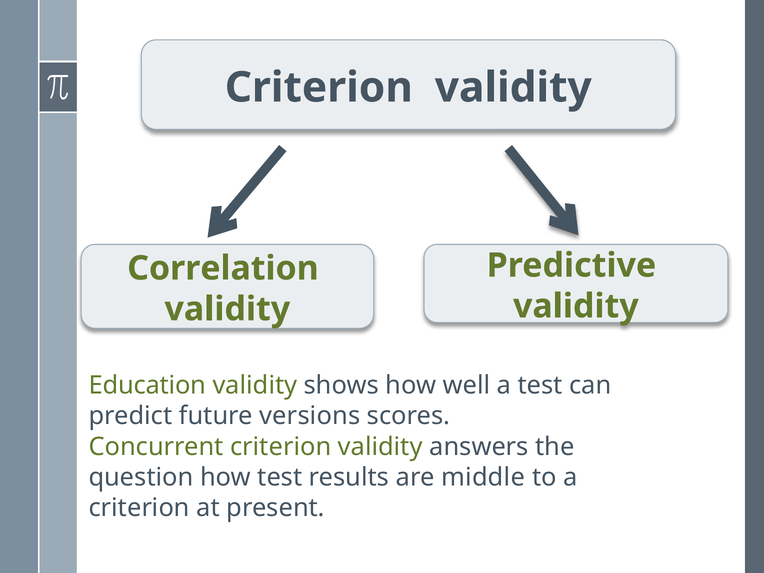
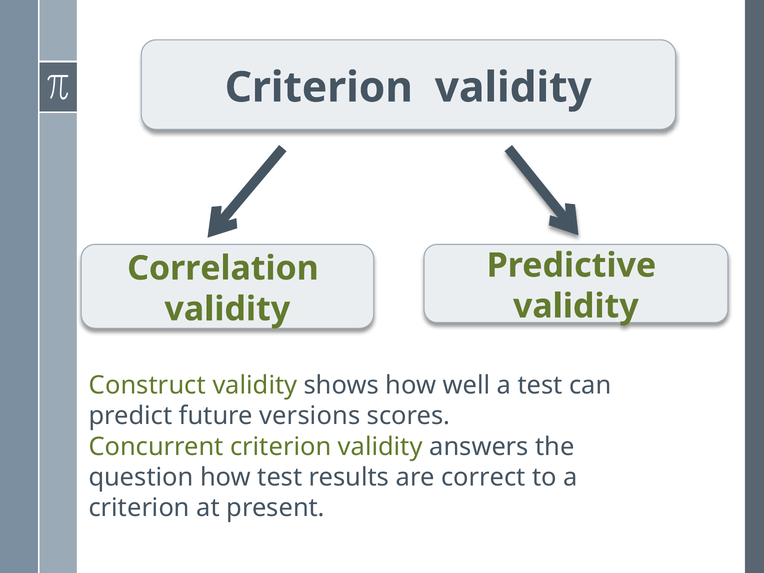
Education: Education -> Сonstruct
middle: middle -> correct
